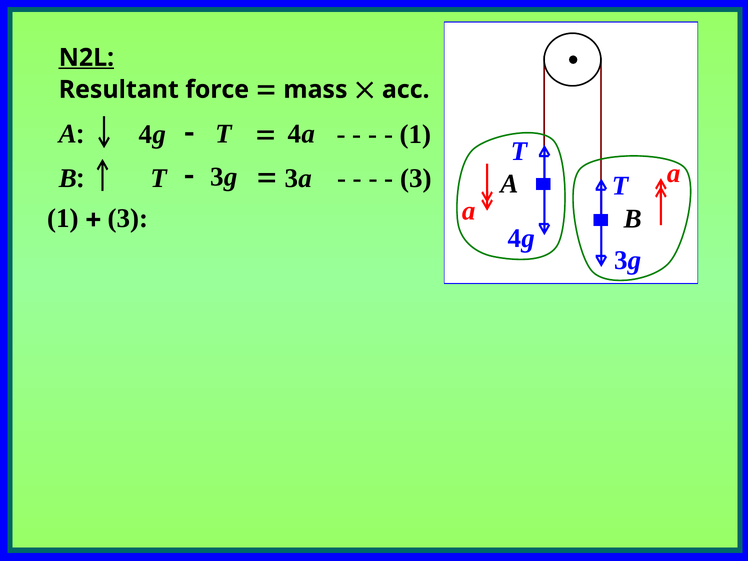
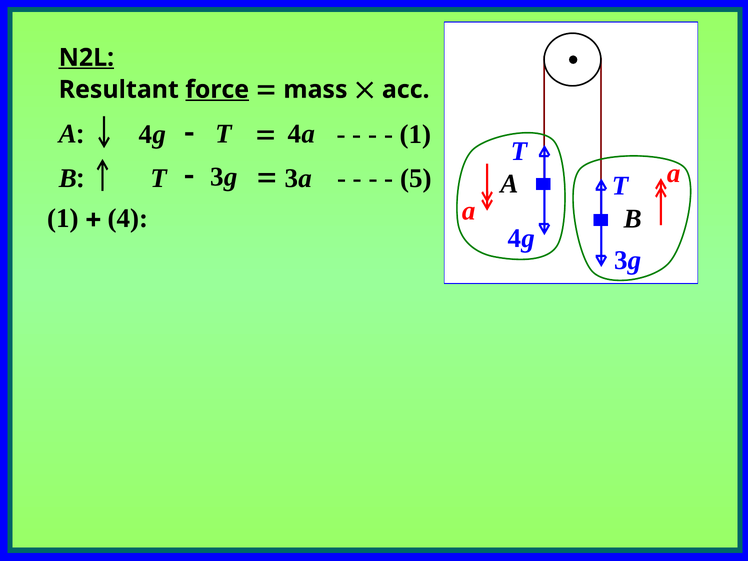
force underline: none -> present
3 at (416, 178): 3 -> 5
3 at (128, 218): 3 -> 4
